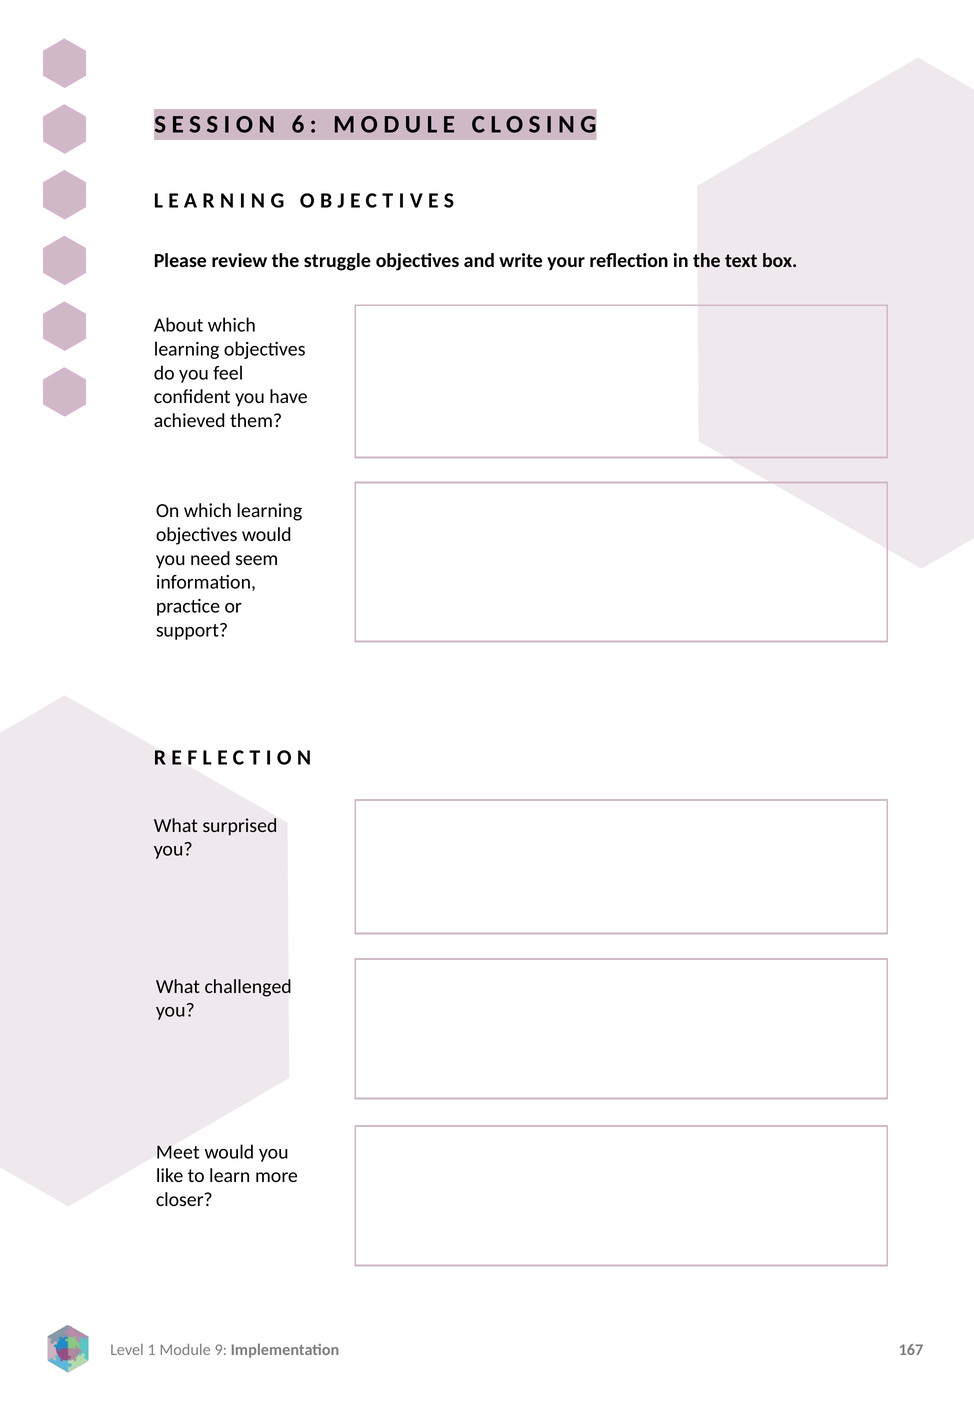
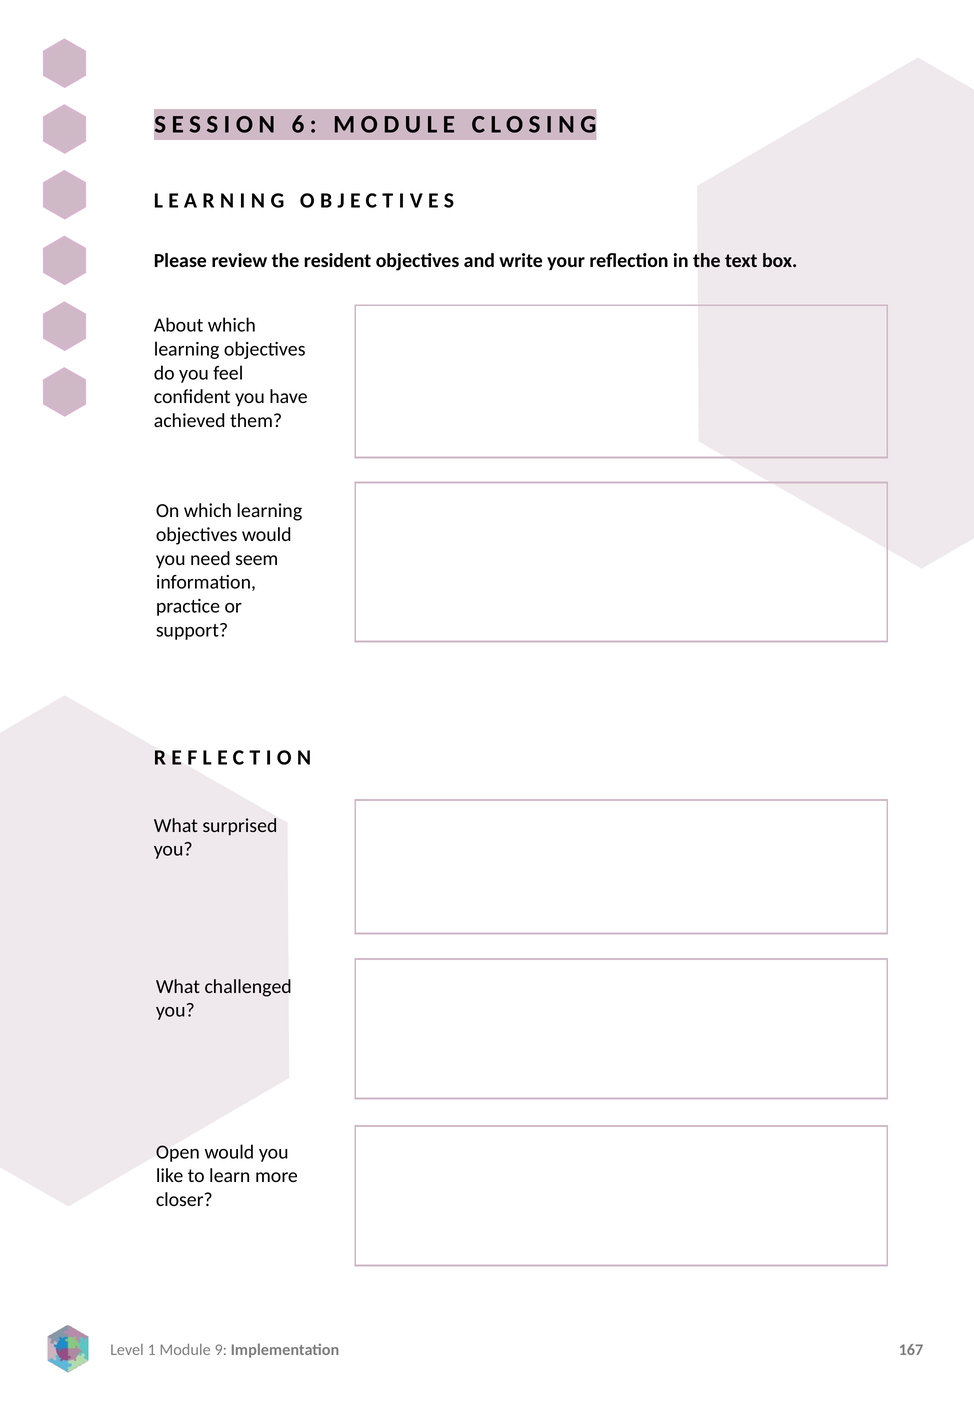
struggle: struggle -> resident
Meet: Meet -> Open
